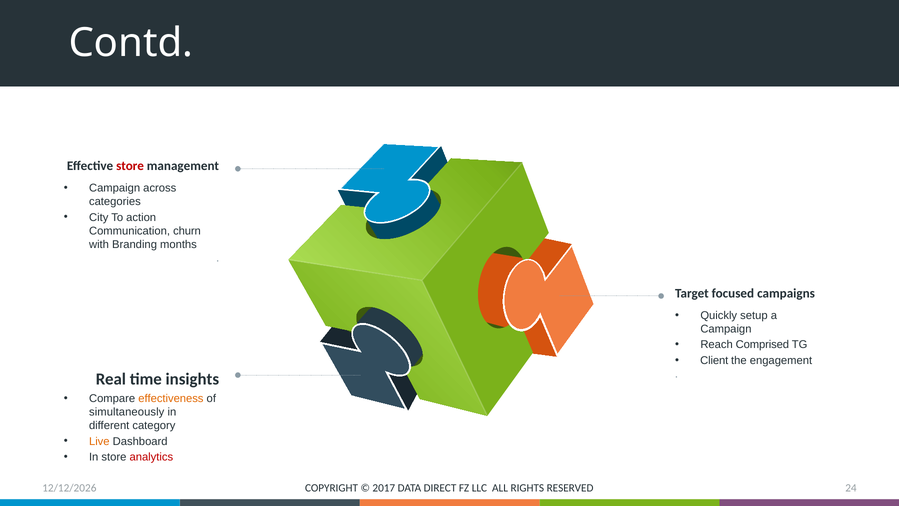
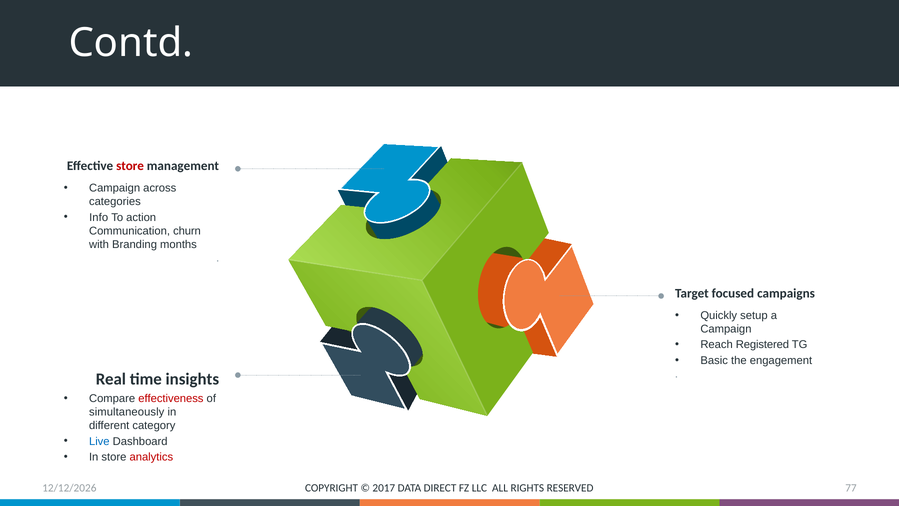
City: City -> Info
Comprised: Comprised -> Registered
Client: Client -> Basic
effectiveness colour: orange -> red
Live colour: orange -> blue
24: 24 -> 77
